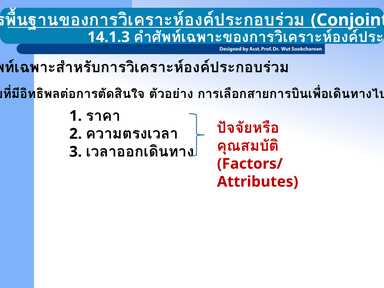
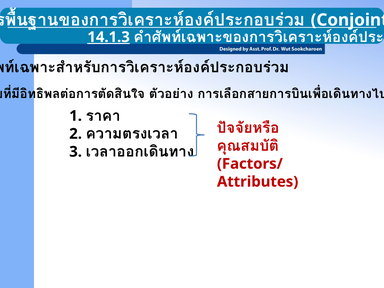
14.1.3 underline: none -> present
